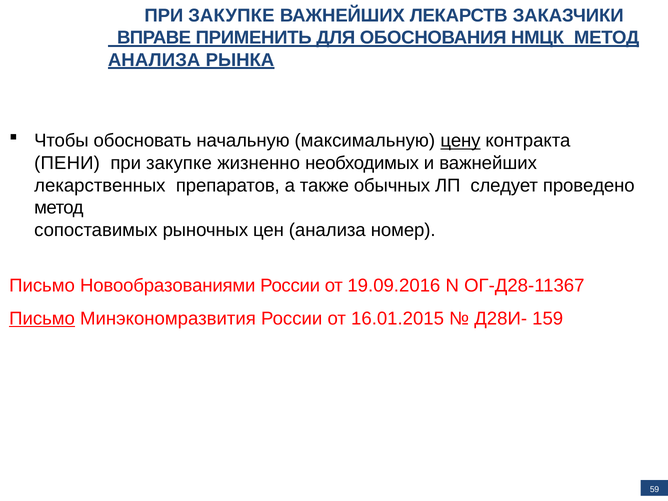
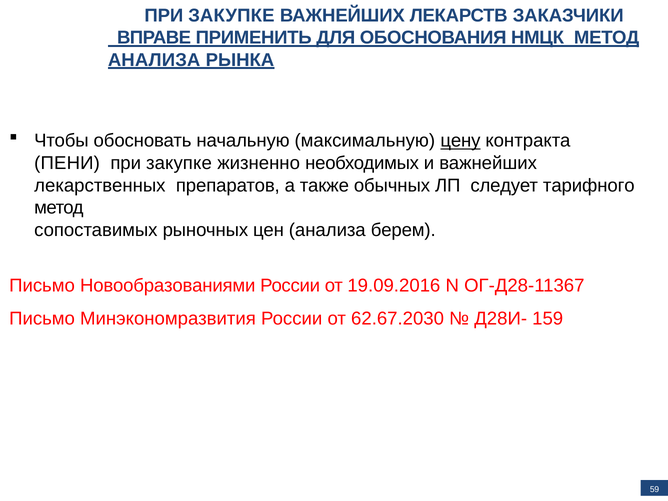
проведено: проведено -> тарифного
номер: номер -> берем
Письмо at (42, 319) underline: present -> none
16.01.2015: 16.01.2015 -> 62.67.2030
